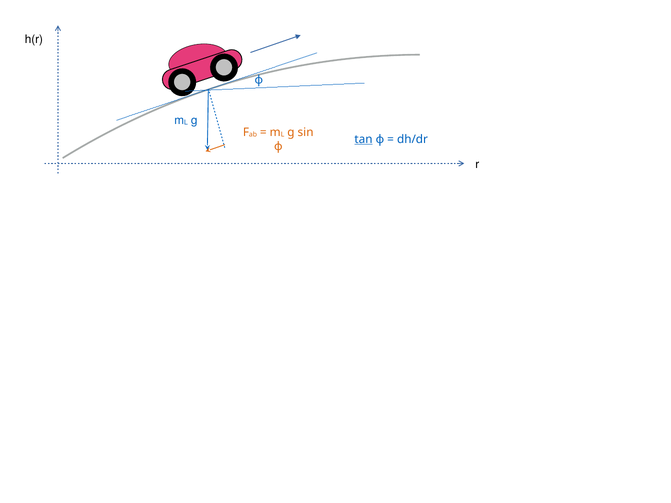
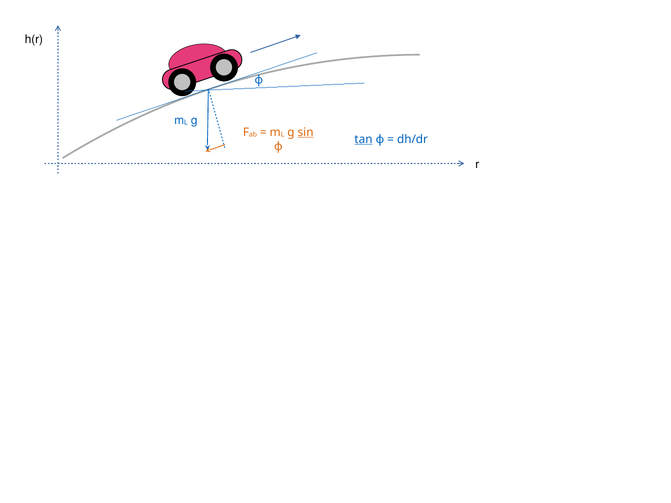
sin underline: none -> present
